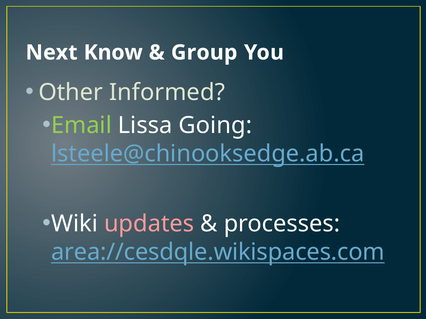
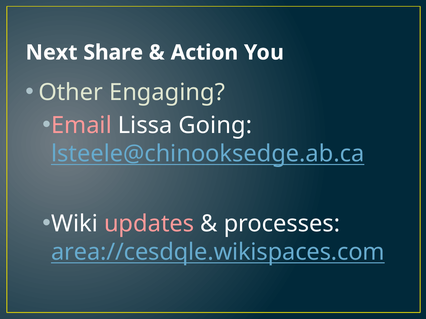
Know: Know -> Share
Group: Group -> Action
Informed: Informed -> Engaging
Email colour: light green -> pink
